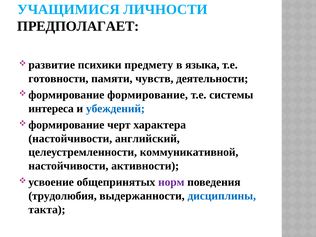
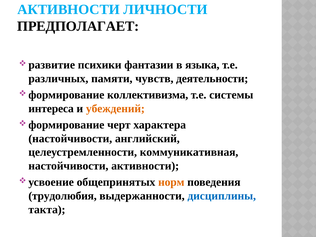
УЧАЩИМИСЯ at (69, 9): УЧАЩИМИСЯ -> АКТИВНОСТИ
предмету: предмету -> фантазии
готовности: готовности -> различных
формирование: формирование -> коллективизма
убеждений colour: blue -> orange
коммуникативной: коммуникативной -> коммуникативная
норм colour: purple -> orange
